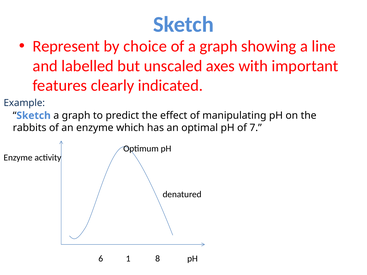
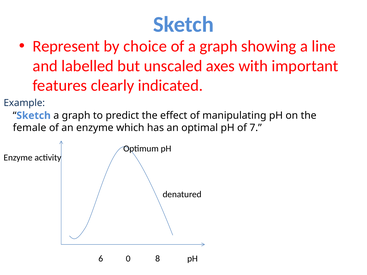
rabbits: rabbits -> female
1: 1 -> 0
